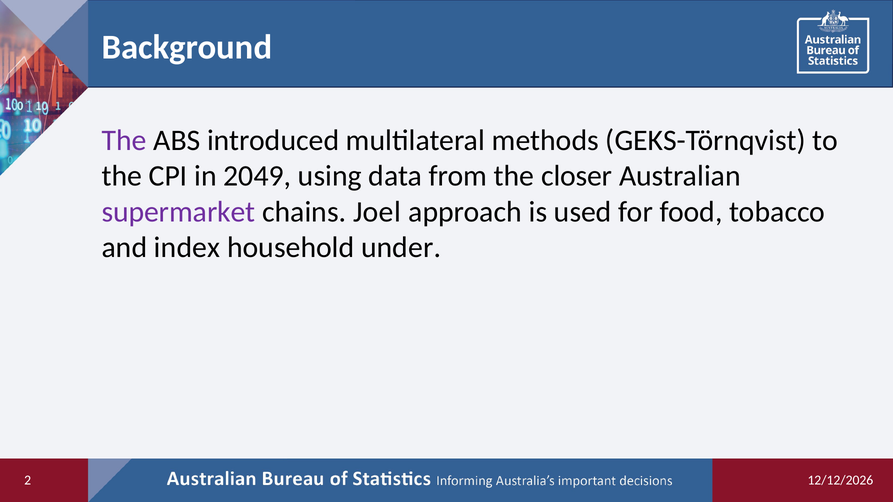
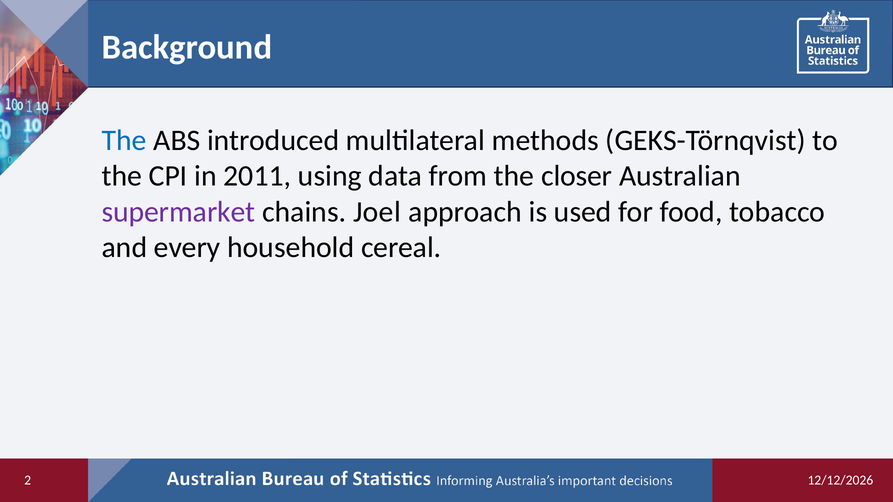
The at (124, 140) colour: purple -> blue
2049: 2049 -> 2011
index: index -> every
under: under -> cereal
